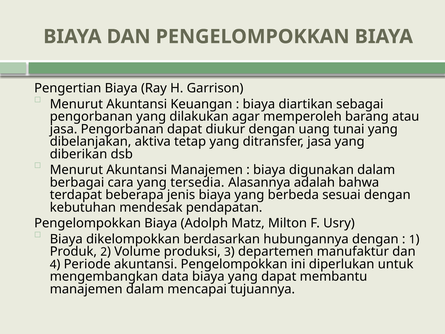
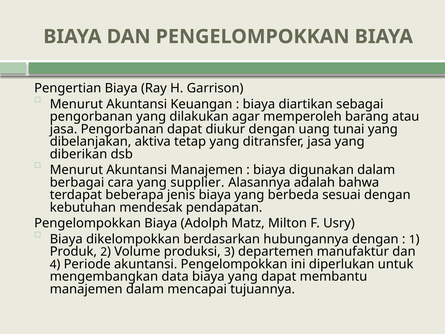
tersedia: tersedia -> supplier
